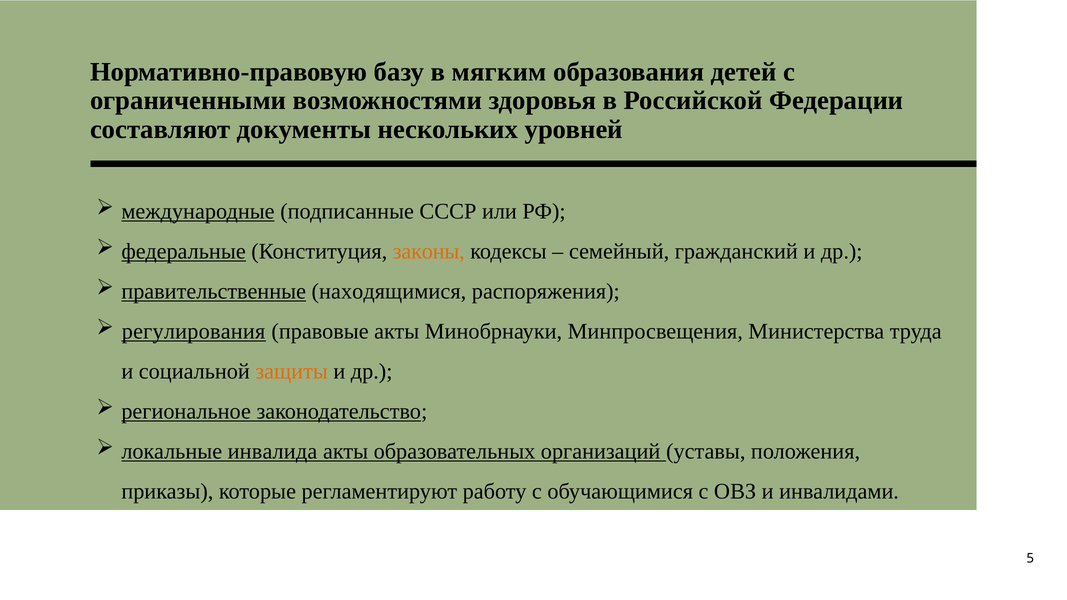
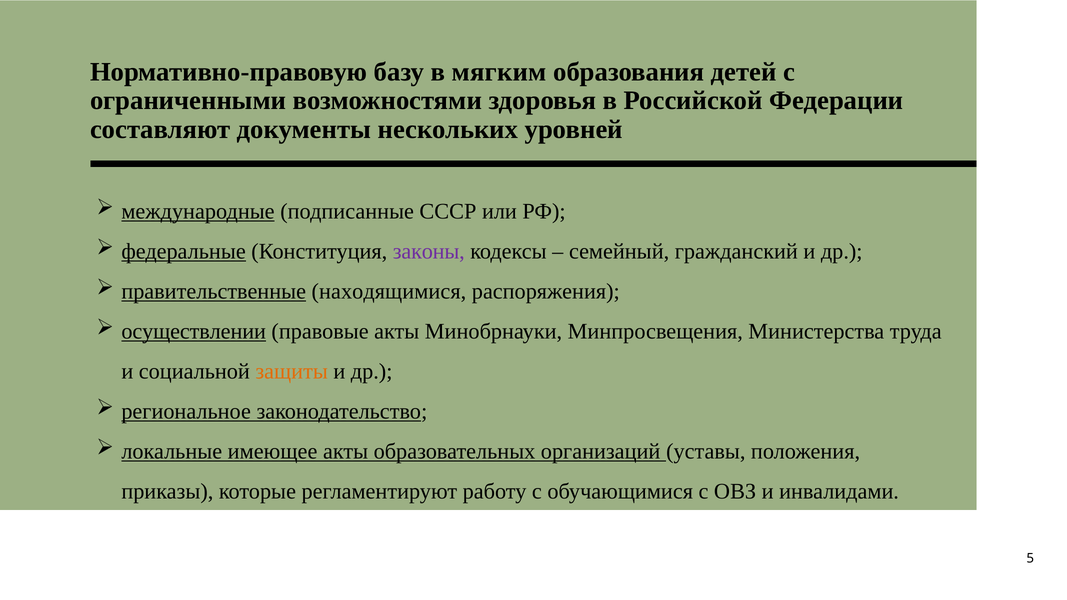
законы colour: orange -> purple
регулирования: регулирования -> осуществлении
инвалида: инвалида -> имеющее
